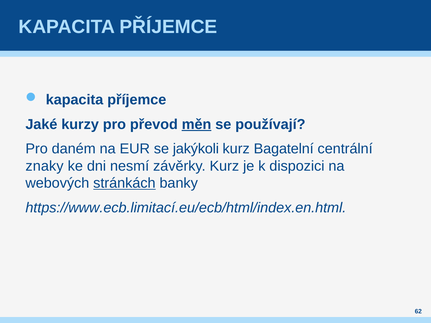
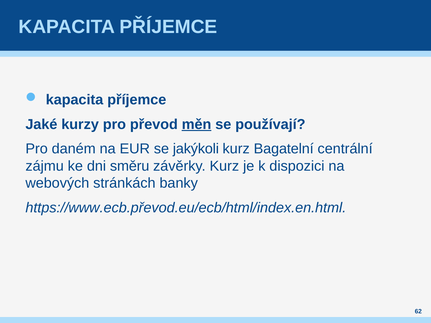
znaky: znaky -> zájmu
nesmí: nesmí -> směru
stránkách underline: present -> none
https://www.ecb.limitací.eu/ecb/html/index.en.html: https://www.ecb.limitací.eu/ecb/html/index.en.html -> https://www.ecb.převod.eu/ecb/html/index.en.html
